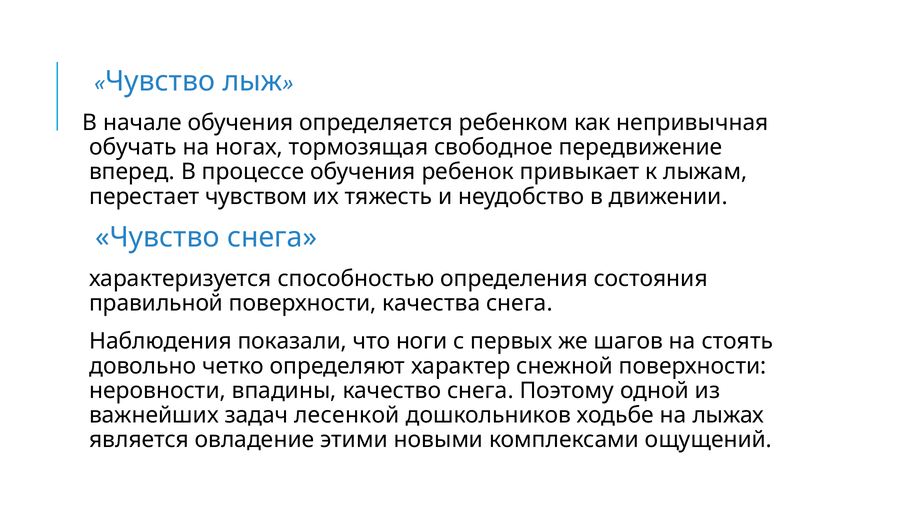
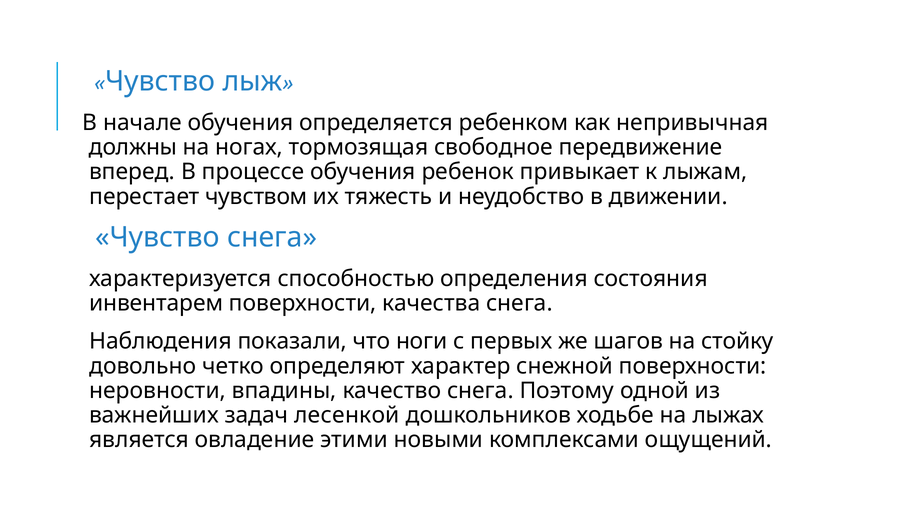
обучать: обучать -> должны
правильной: правильной -> инвентарем
стоять: стоять -> стойку
